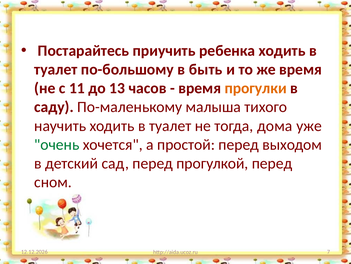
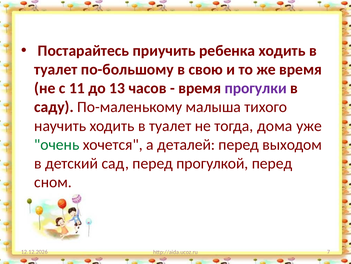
быть: быть -> свою
прогулки colour: orange -> purple
простой: простой -> деталей
